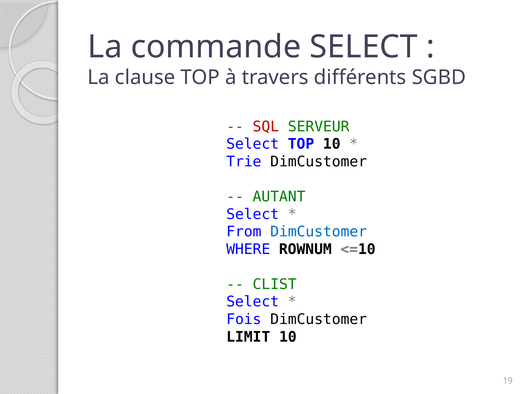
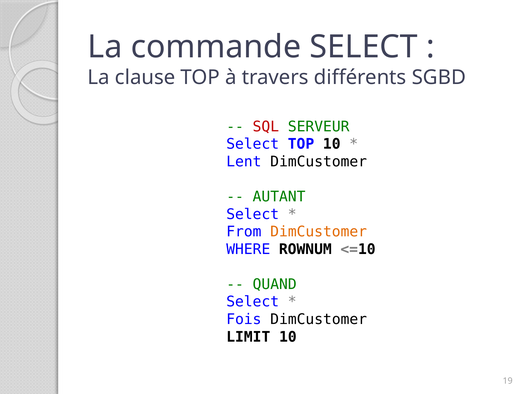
Trie: Trie -> Lent
DimCustomer at (319, 232) colour: blue -> orange
CLIST: CLIST -> QUAND
